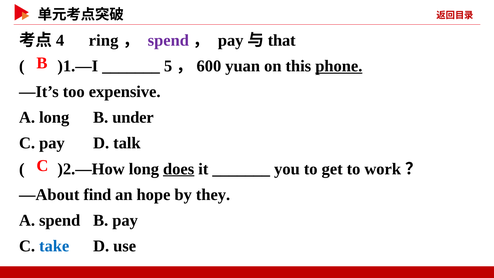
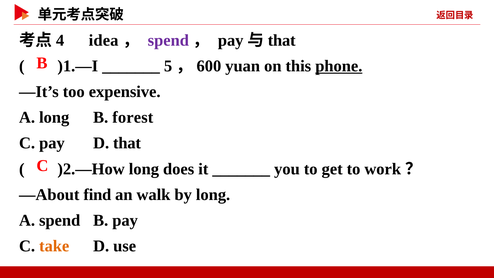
ring: ring -> idea
under: under -> forest
D talk: talk -> that
does underline: present -> none
hope: hope -> walk
by they: they -> long
take colour: blue -> orange
